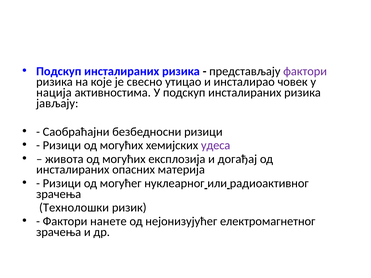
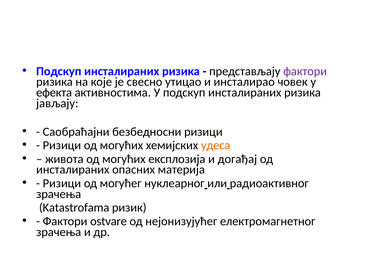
нација: нација -> ефекта
удеса colour: purple -> orange
Технолошки: Технолошки -> Katastrofama
нанете: нанете -> ostvare
